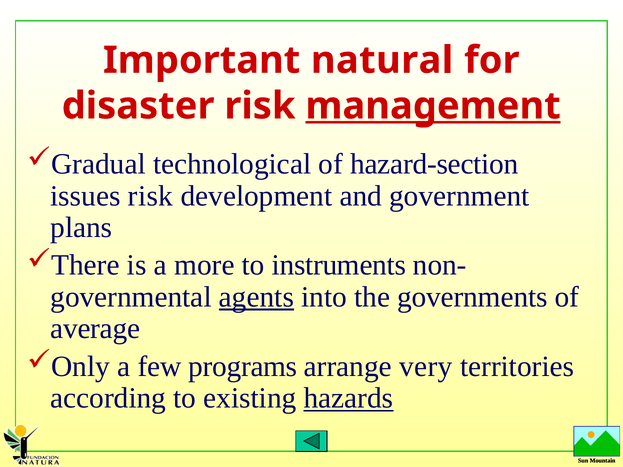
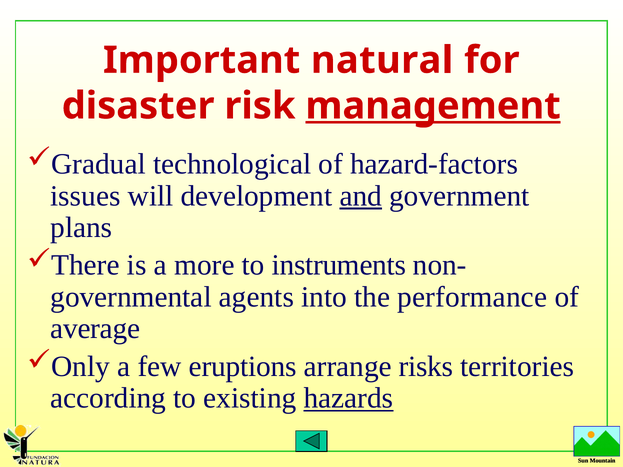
hazard-section: hazard-section -> hazard-factors
issues risk: risk -> will
and underline: none -> present
agents underline: present -> none
governments: governments -> performance
programs: programs -> eruptions
very: very -> risks
